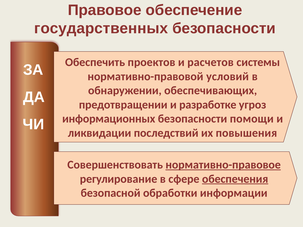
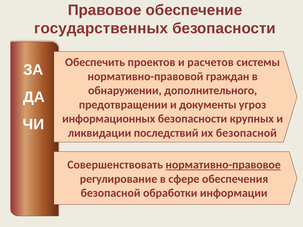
условий: условий -> граждан
обеспечивающих: обеспечивающих -> дополнительного
разработке: разработке -> документы
помощи: помощи -> крупных
их повышения: повышения -> безопасной
обеспечения underline: present -> none
